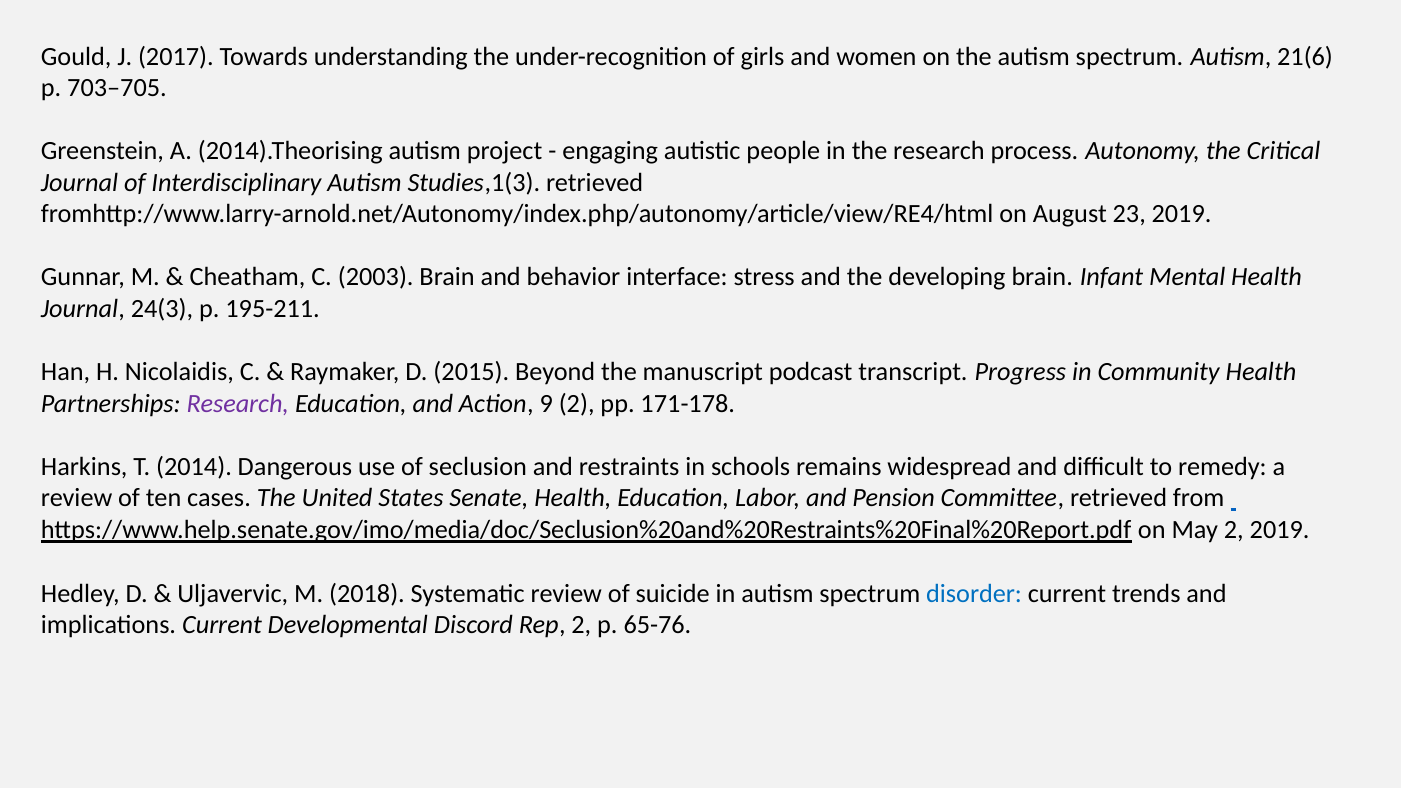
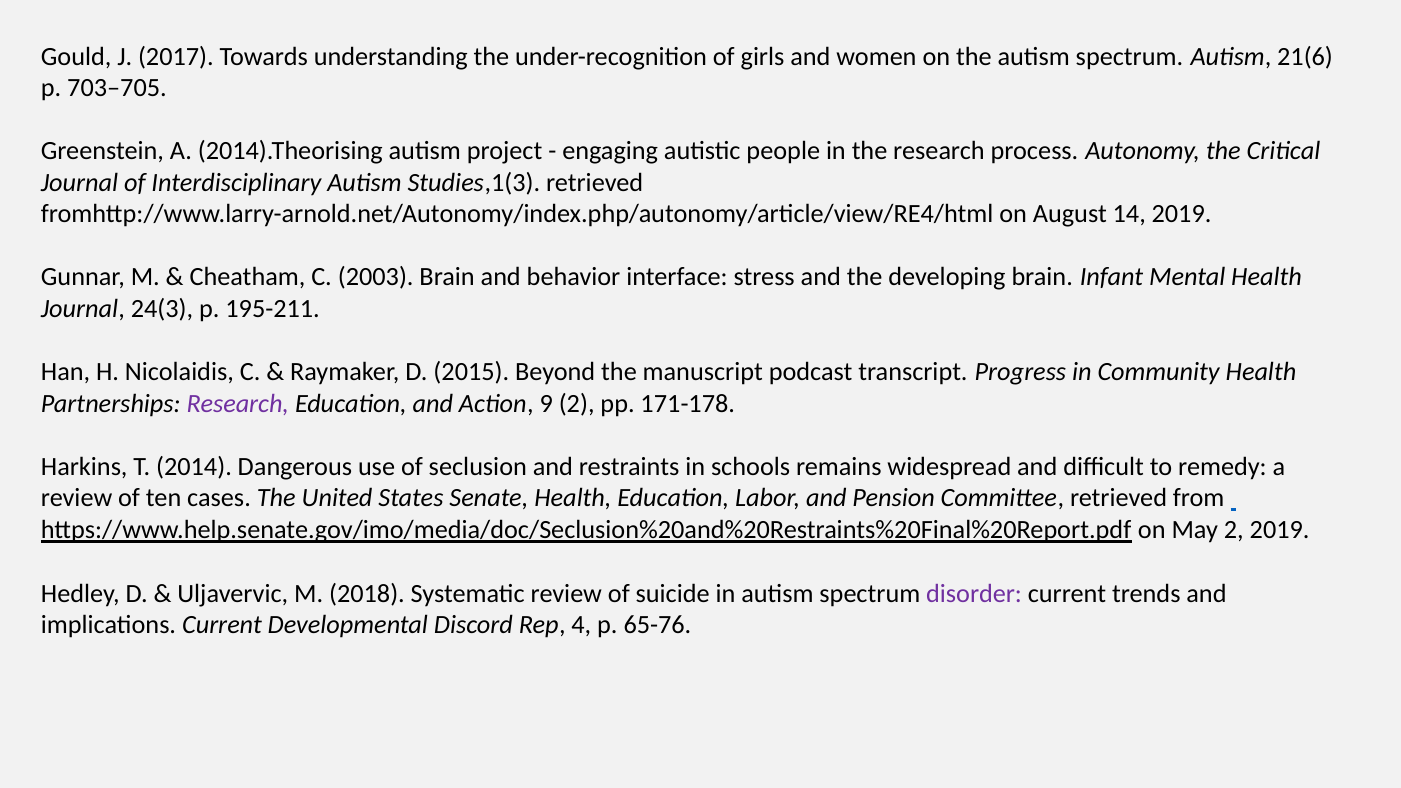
23: 23 -> 14
disorder colour: blue -> purple
Rep 2: 2 -> 4
